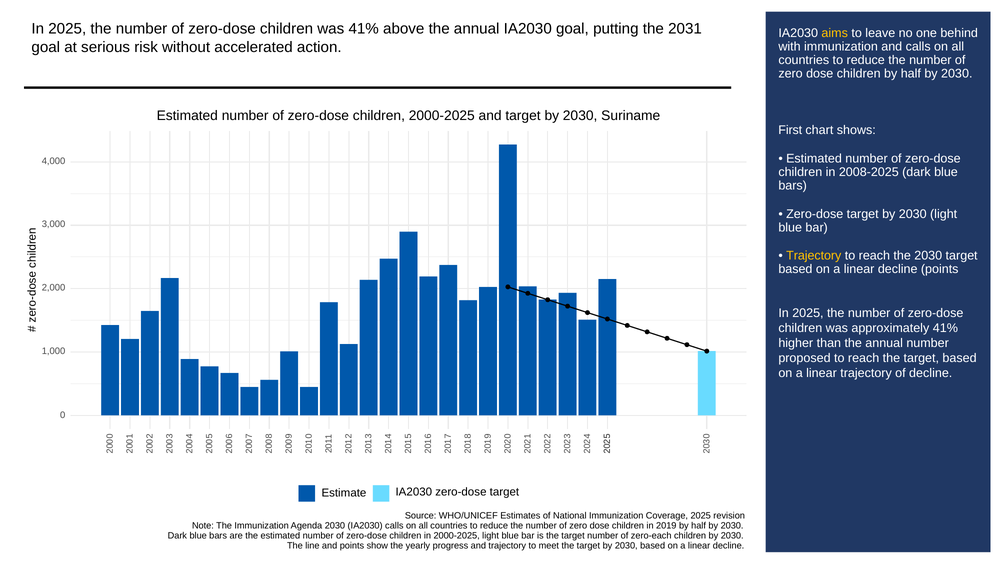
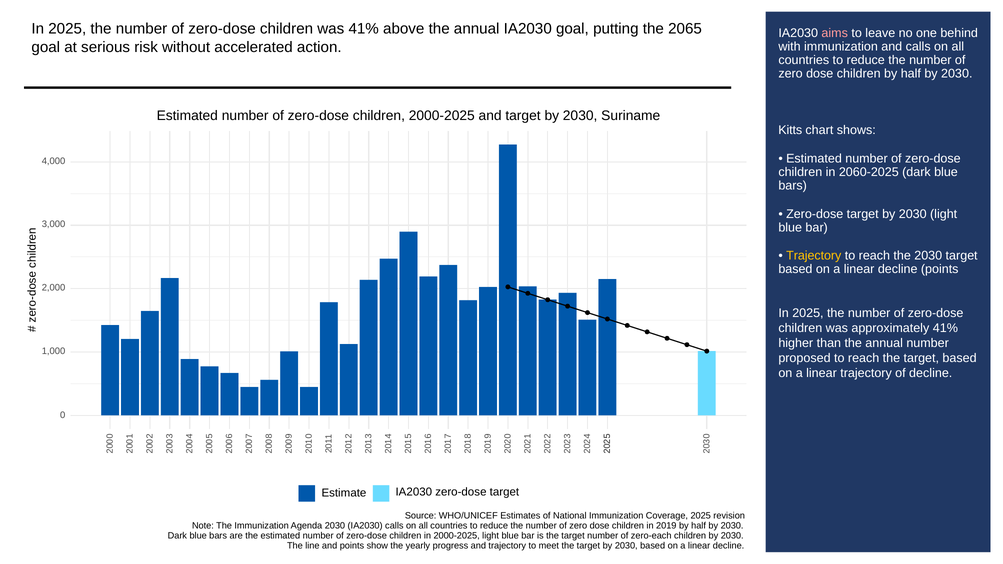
2031: 2031 -> 2065
aims colour: yellow -> pink
First: First -> Kitts
2008-2025: 2008-2025 -> 2060-2025
